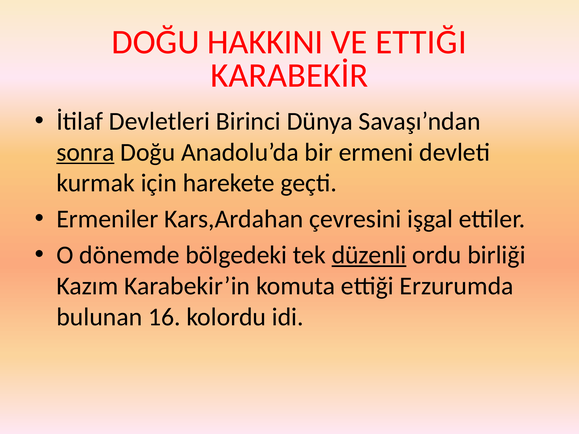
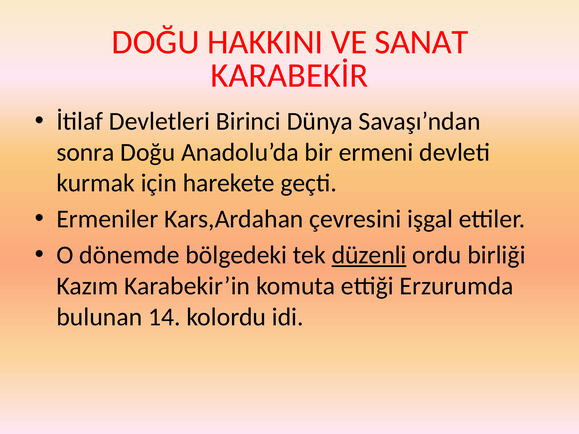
VE ETTIĞI: ETTIĞI -> SANAT
sonra underline: present -> none
16: 16 -> 14
